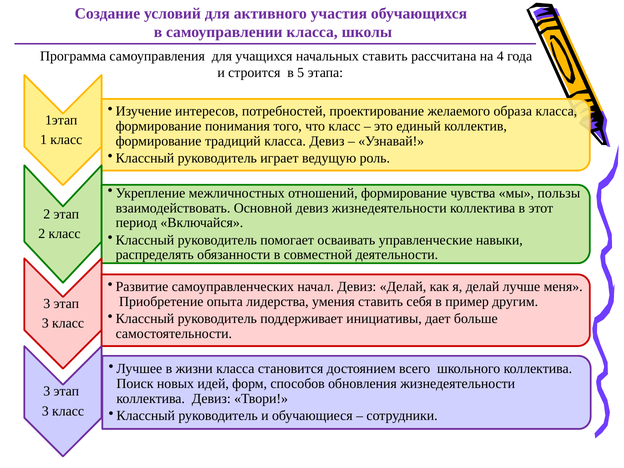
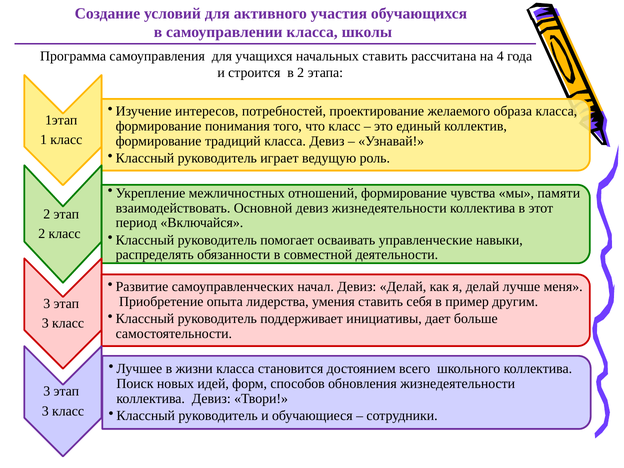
в 5: 5 -> 2
пользы: пользы -> памяти
